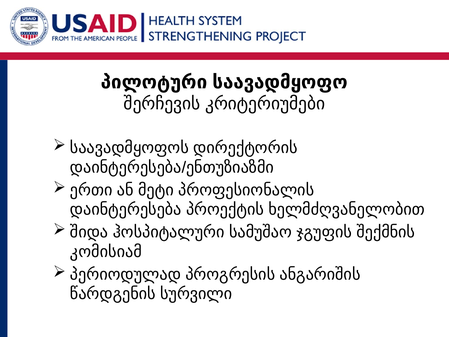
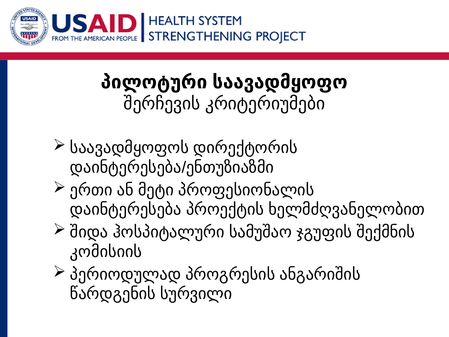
კომისიამ: კომისიამ -> კომისიის
